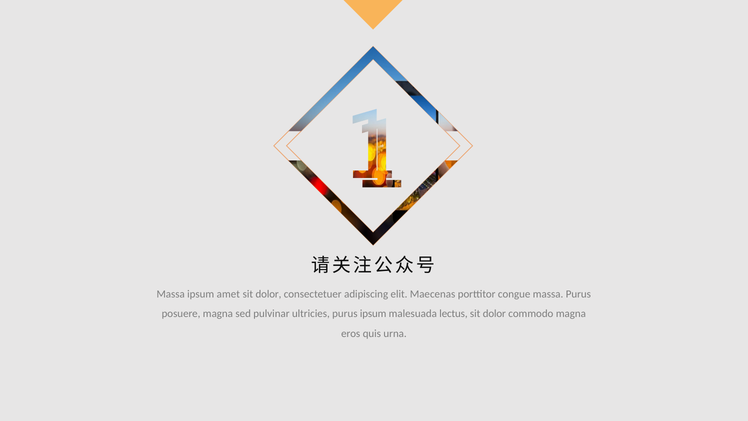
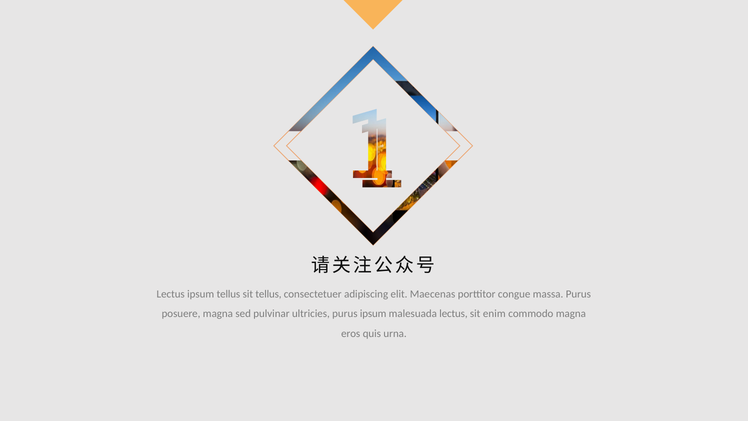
Massa at (171, 294): Massa -> Lectus
ipsum amet: amet -> tellus
dolor at (268, 294): dolor -> tellus
dolor at (494, 314): dolor -> enim
